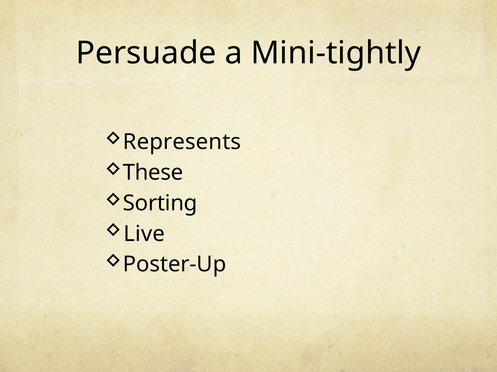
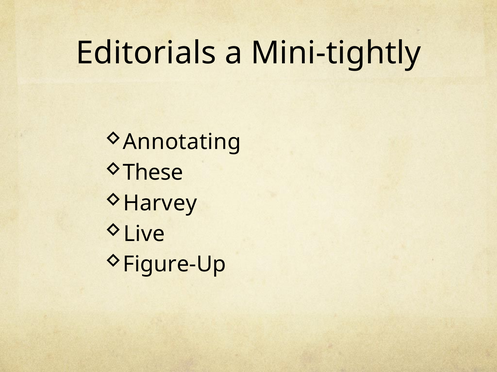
Persuade: Persuade -> Editorials
Represents: Represents -> Annotating
Sorting: Sorting -> Harvey
Poster-Up: Poster-Up -> Figure-Up
